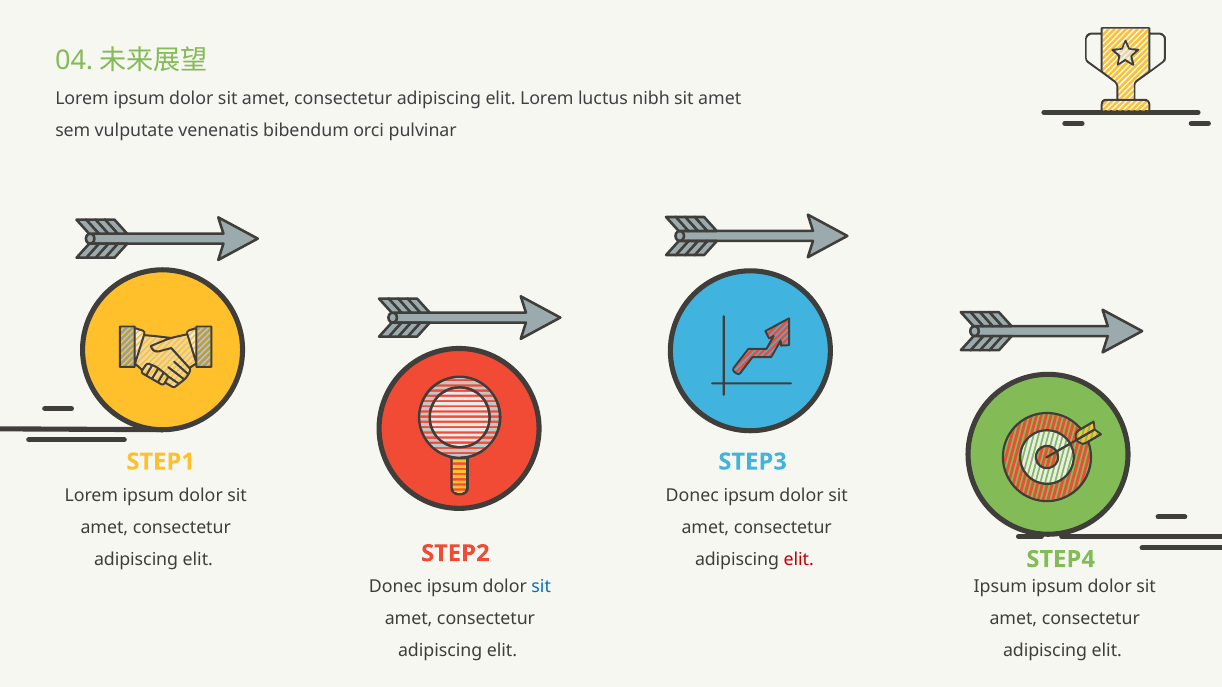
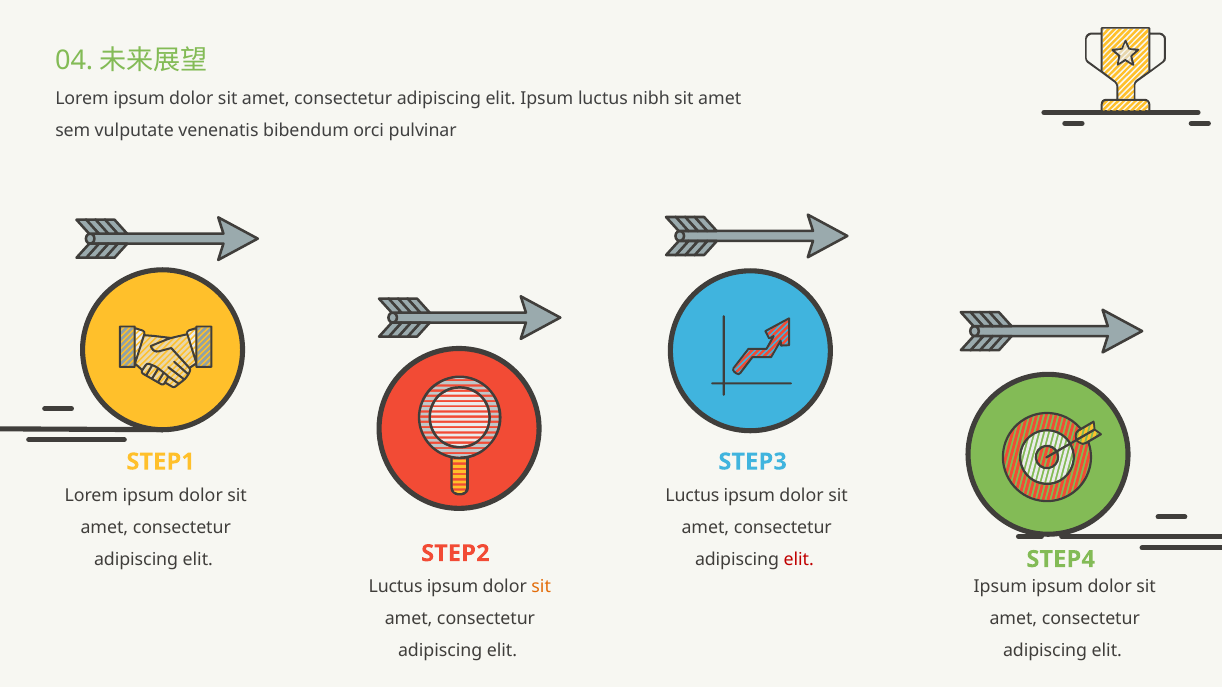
elit Lorem: Lorem -> Ipsum
Donec at (692, 496): Donec -> Luctus
Donec at (395, 587): Donec -> Luctus
sit at (541, 587) colour: blue -> orange
